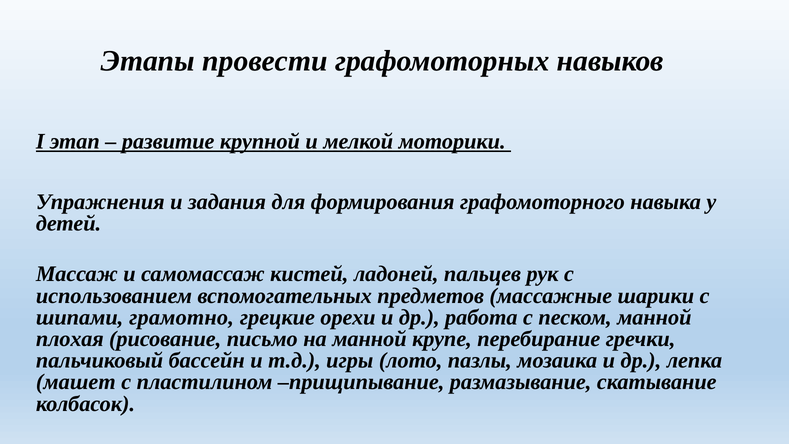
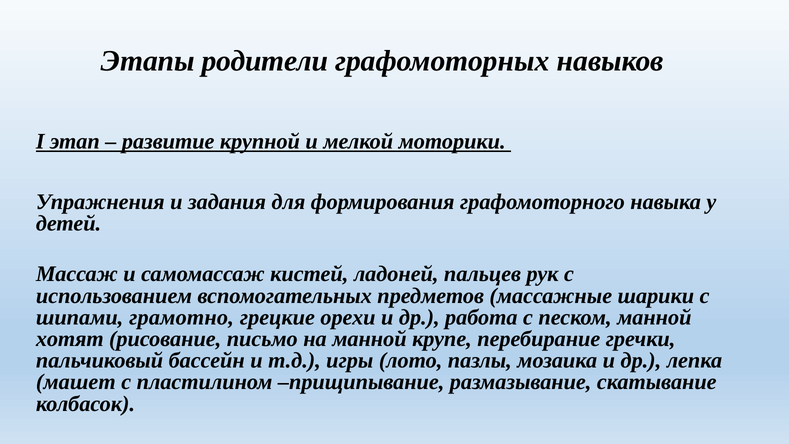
провести: провести -> родители
плохая: плохая -> хотят
